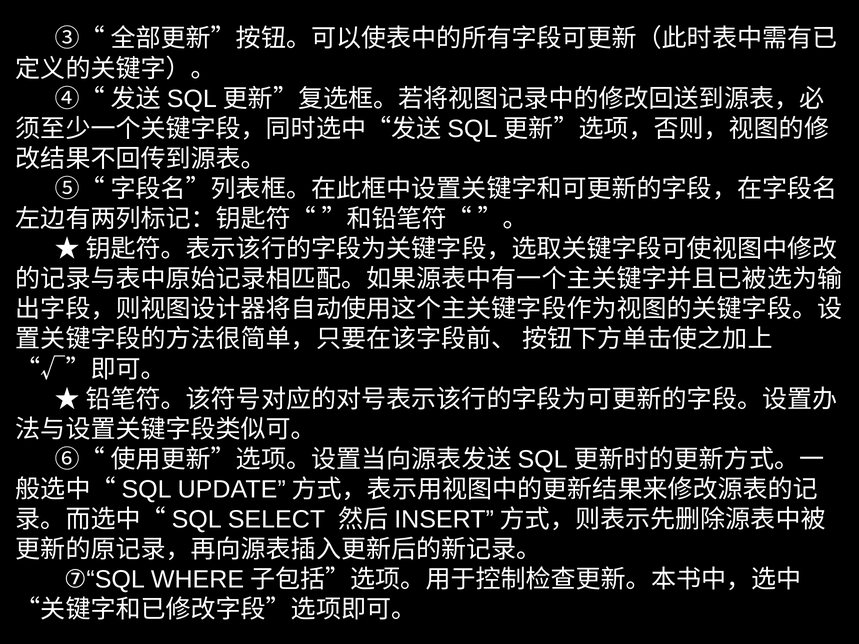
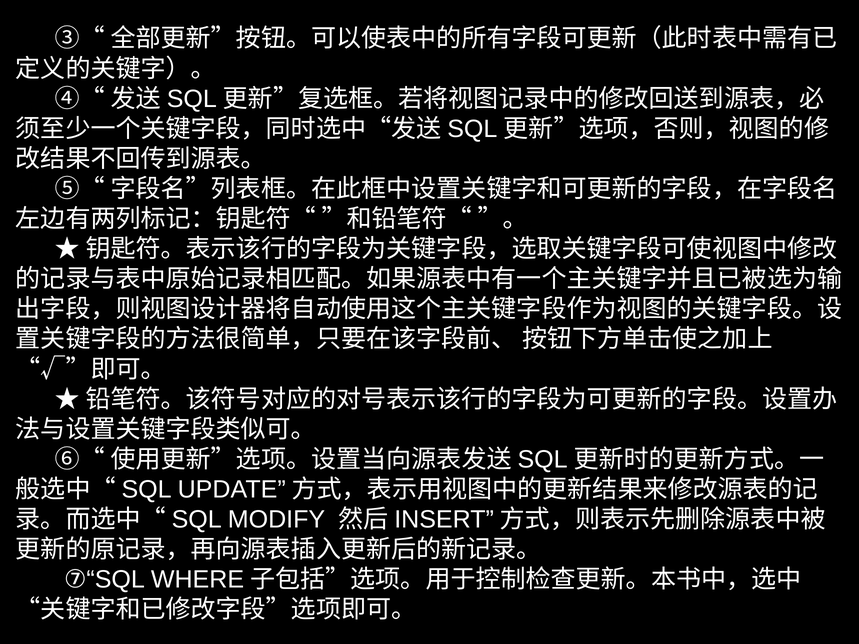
SELECT: SELECT -> MODIFY
